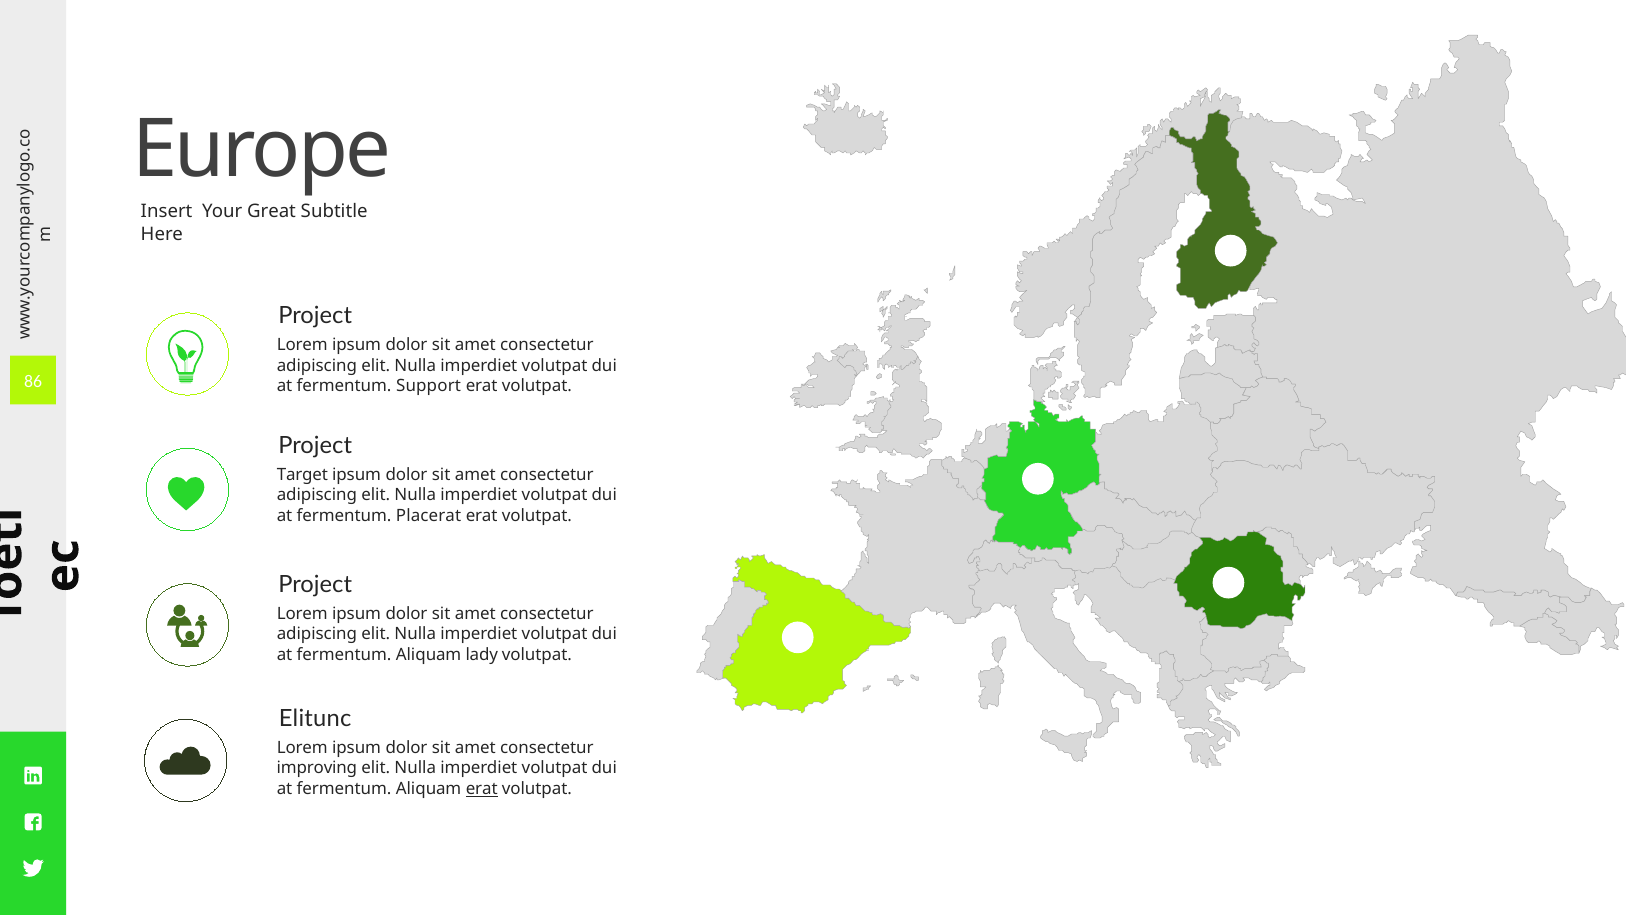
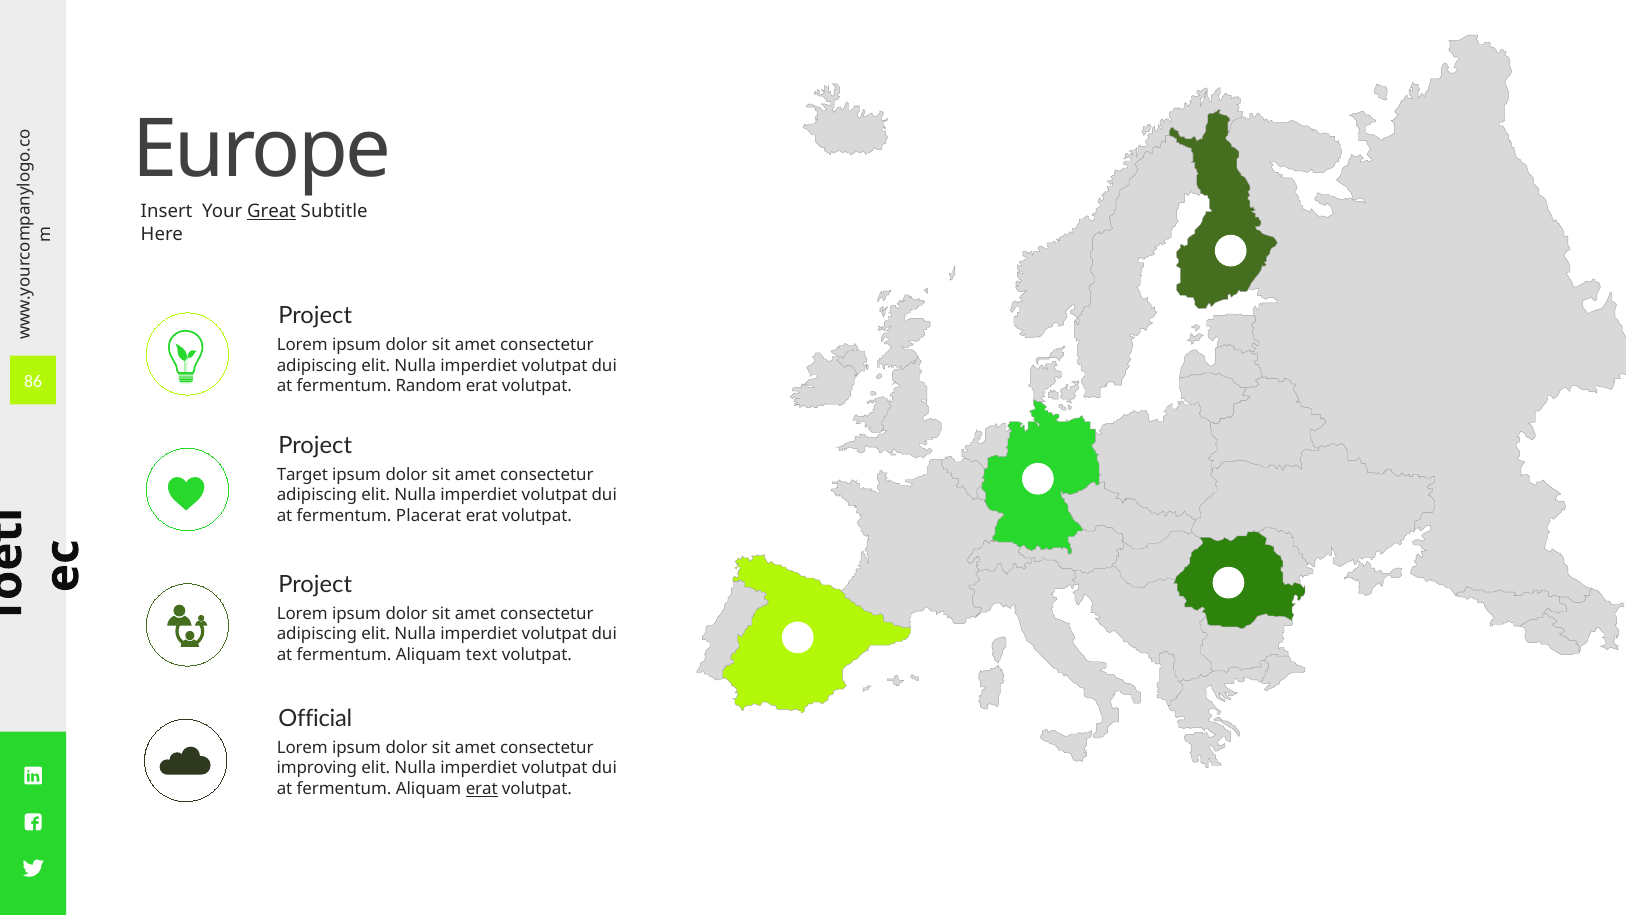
Great underline: none -> present
Support: Support -> Random
lady: lady -> text
Elitunc: Elitunc -> Official
